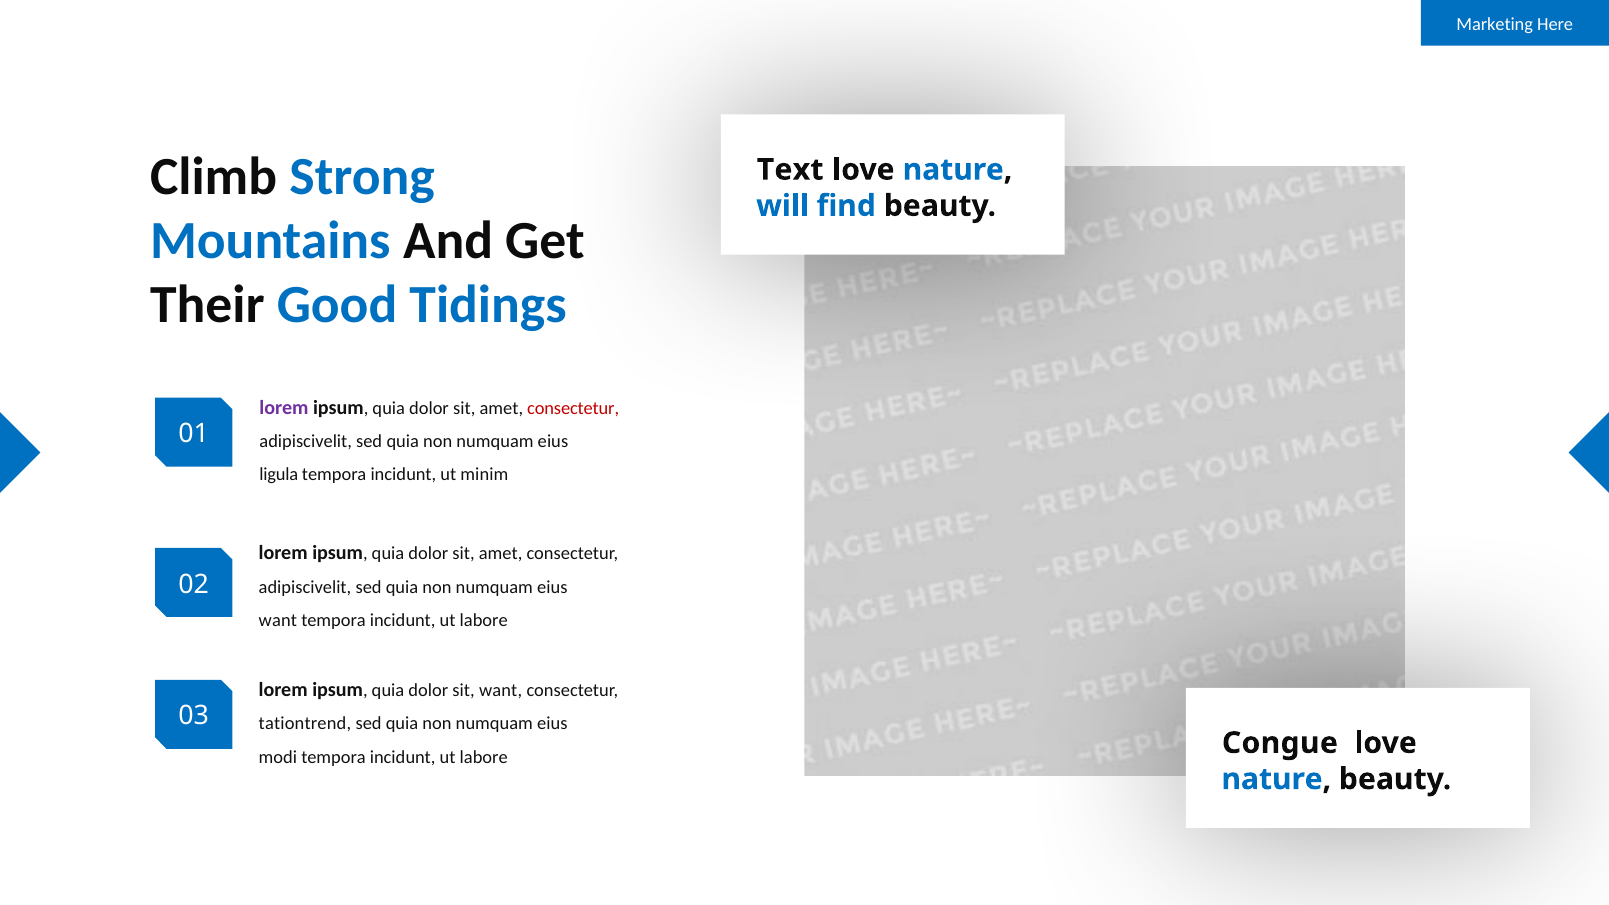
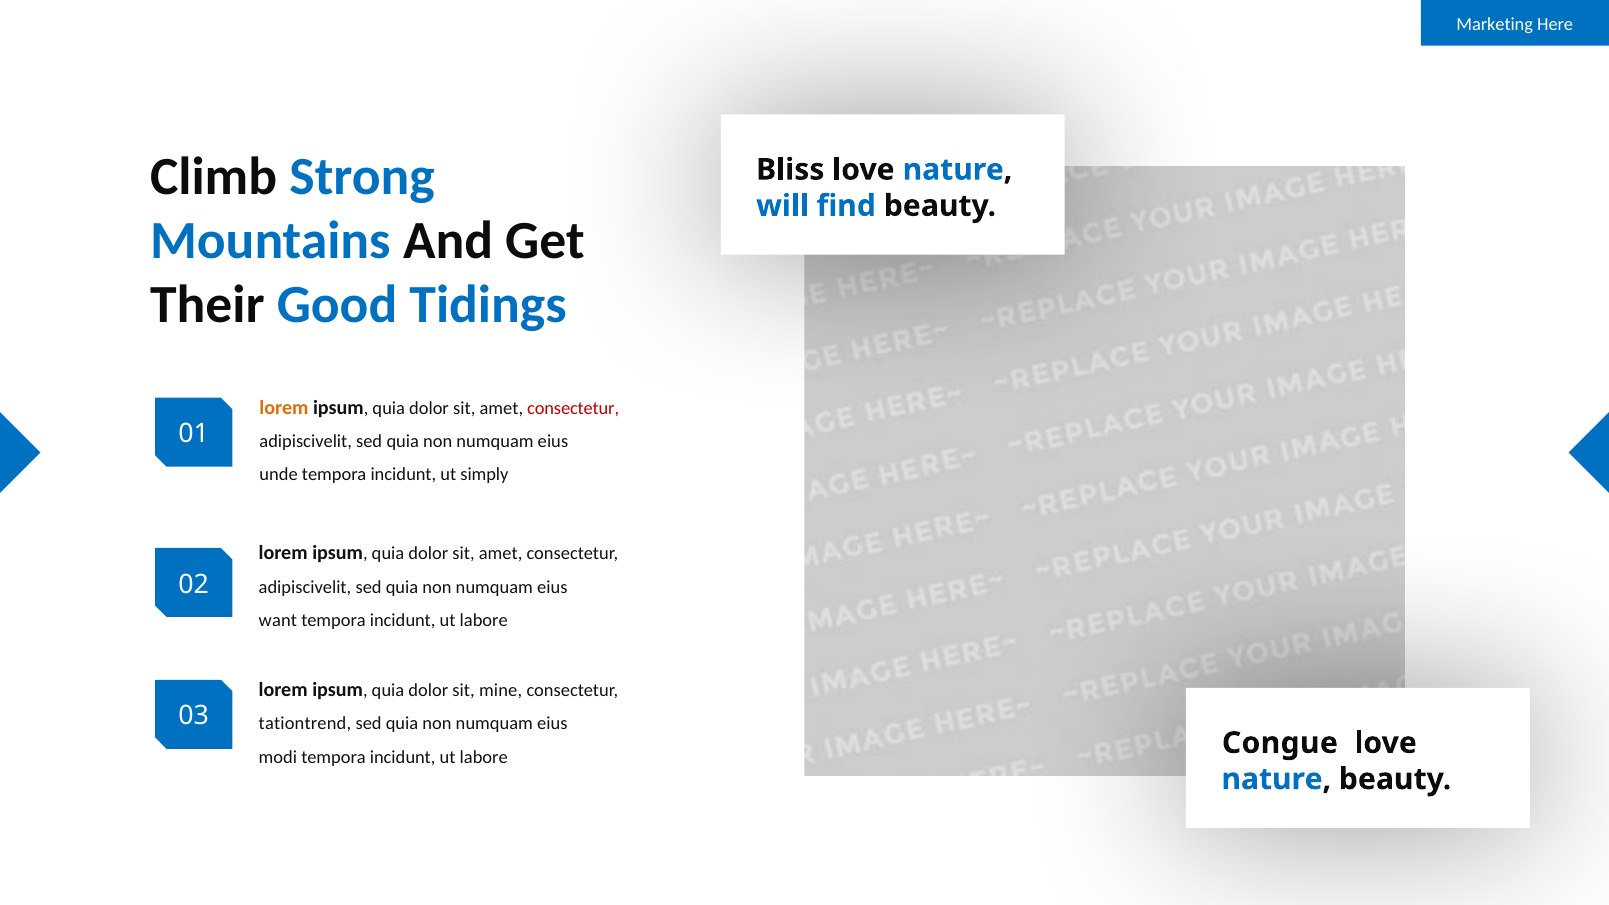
Text: Text -> Bliss
lorem at (284, 408) colour: purple -> orange
ligula: ligula -> unde
minim: minim -> simply
sit want: want -> mine
